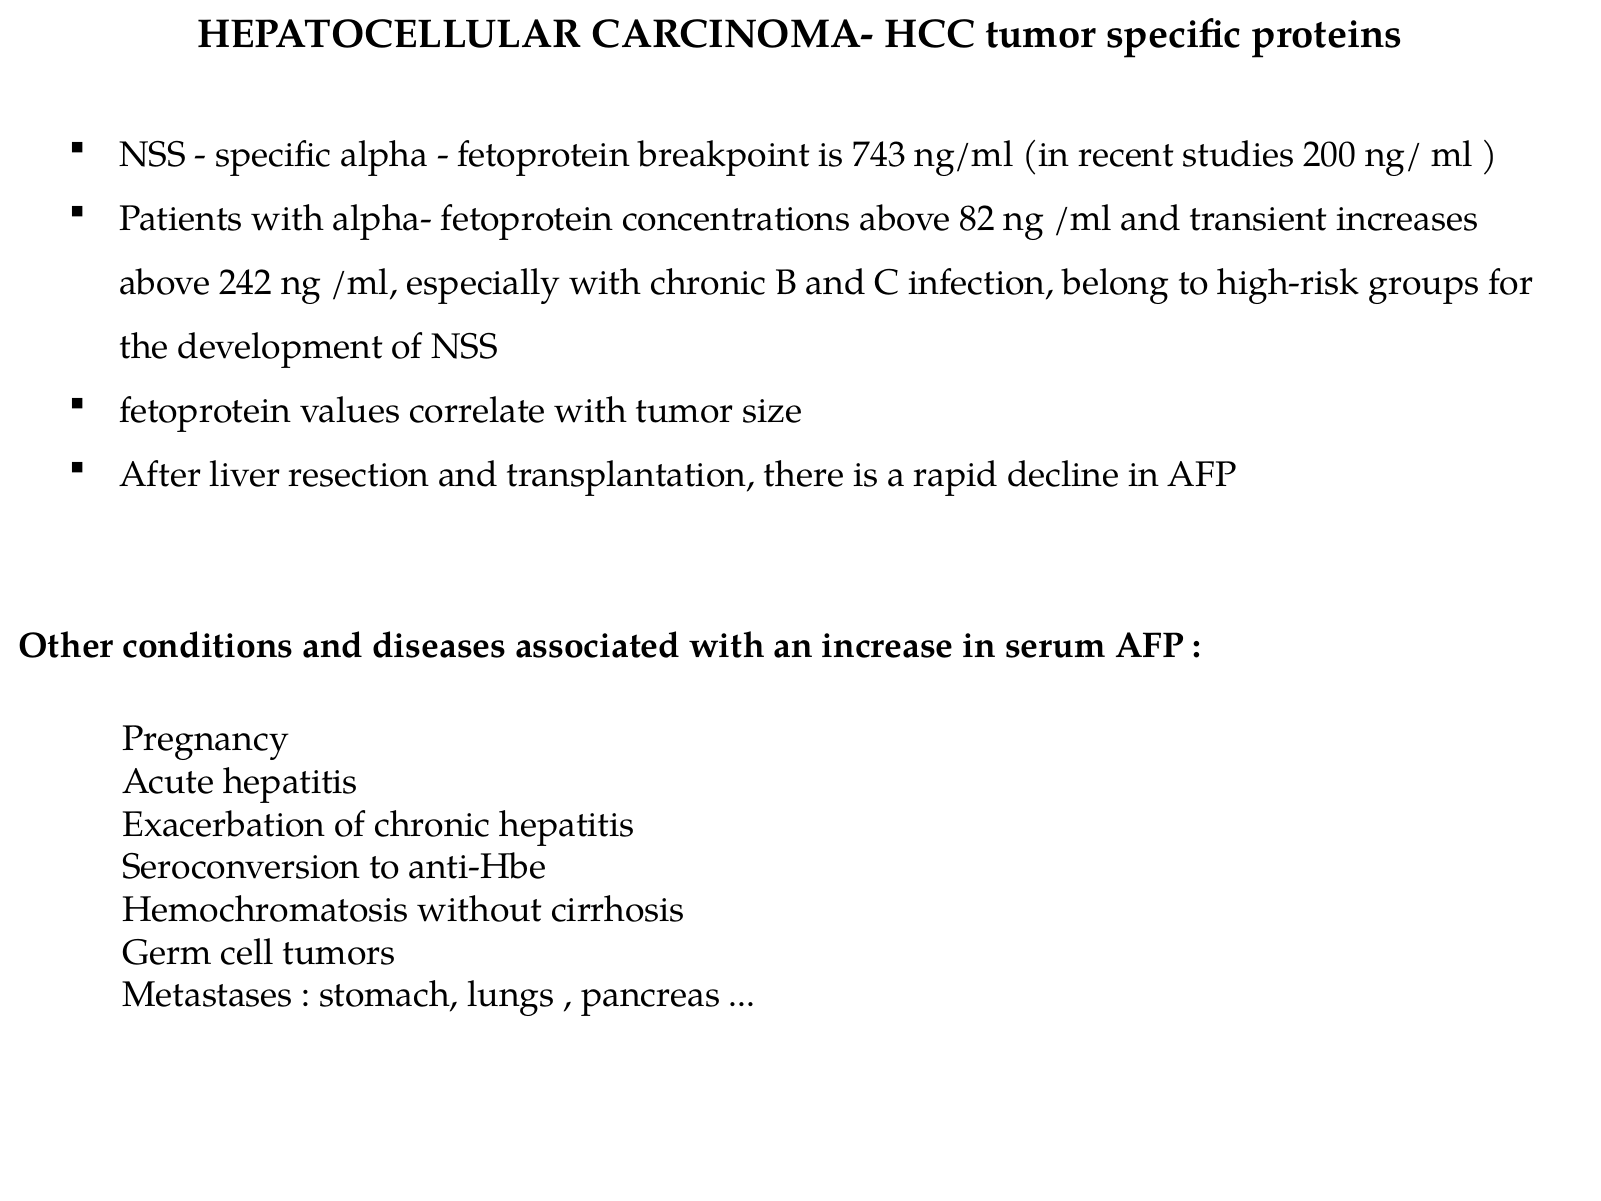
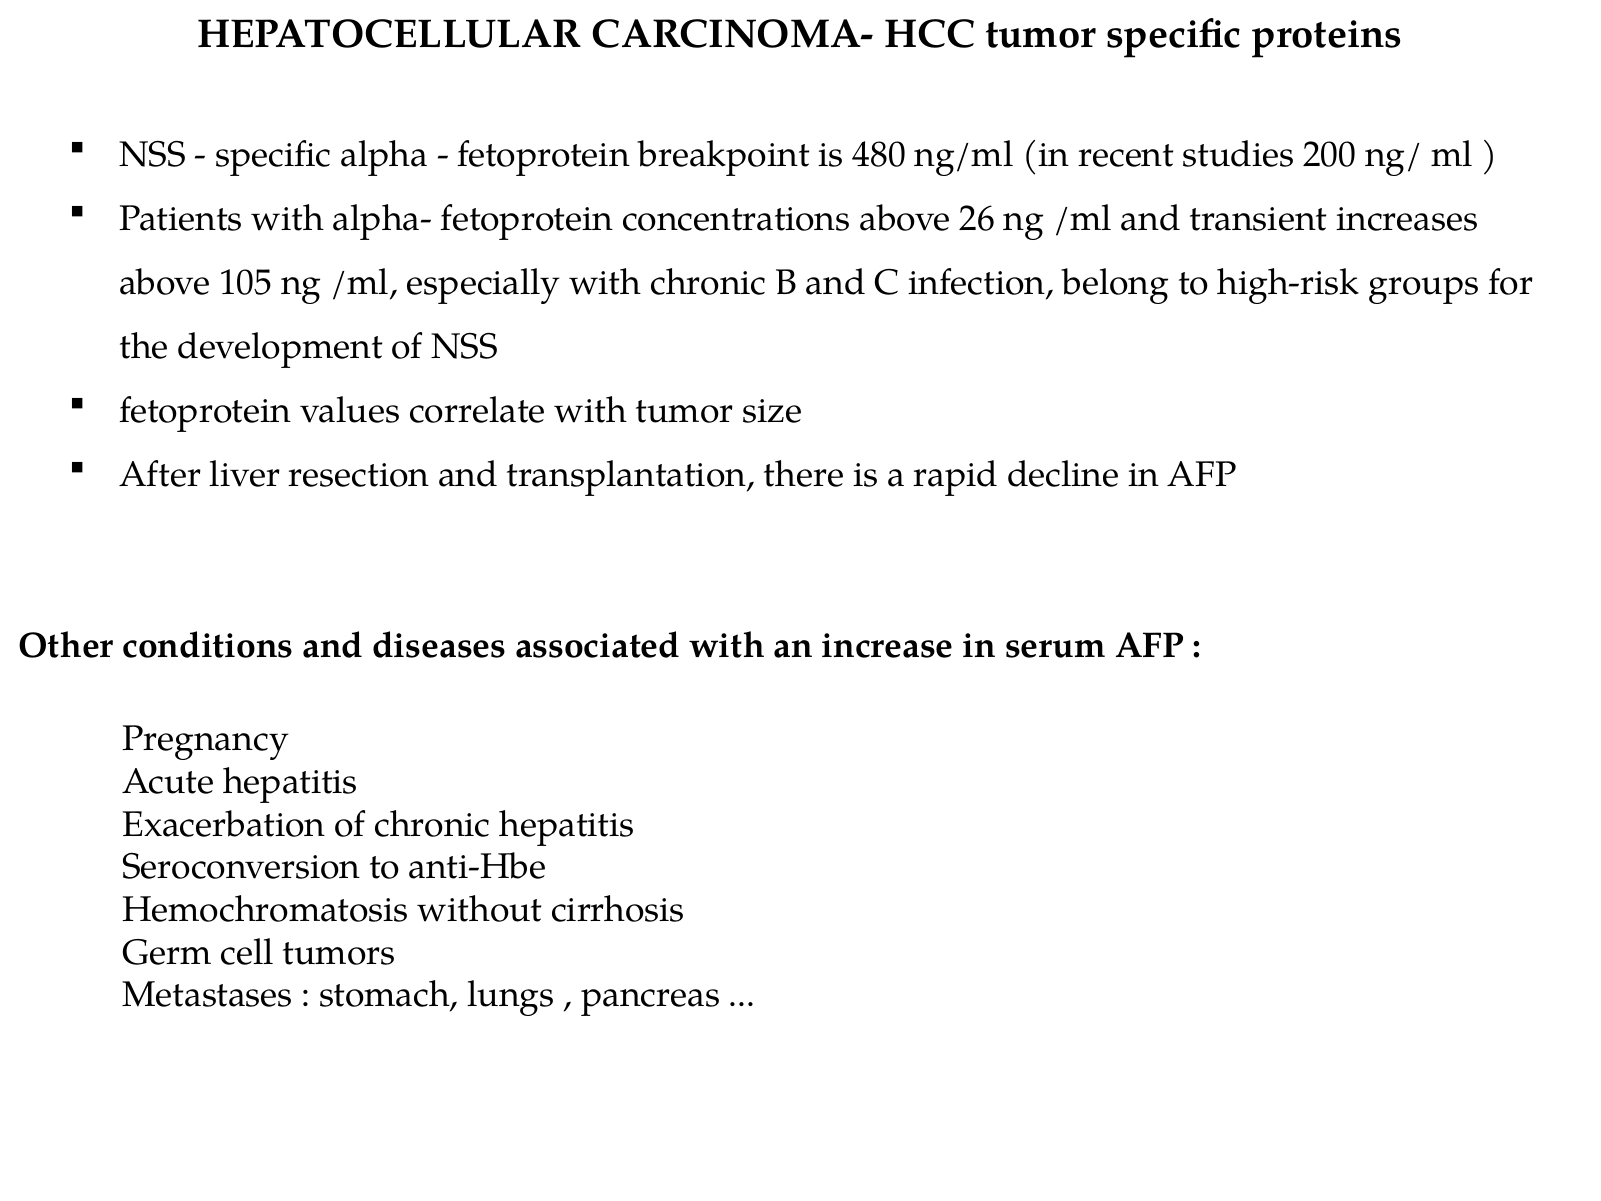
743: 743 -> 480
82: 82 -> 26
242: 242 -> 105
